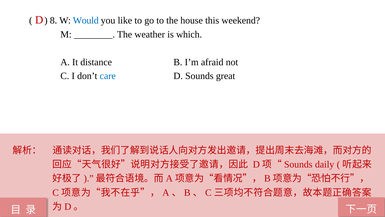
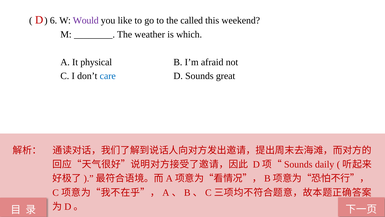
8: 8 -> 6
Would colour: blue -> purple
house: house -> called
distance: distance -> physical
